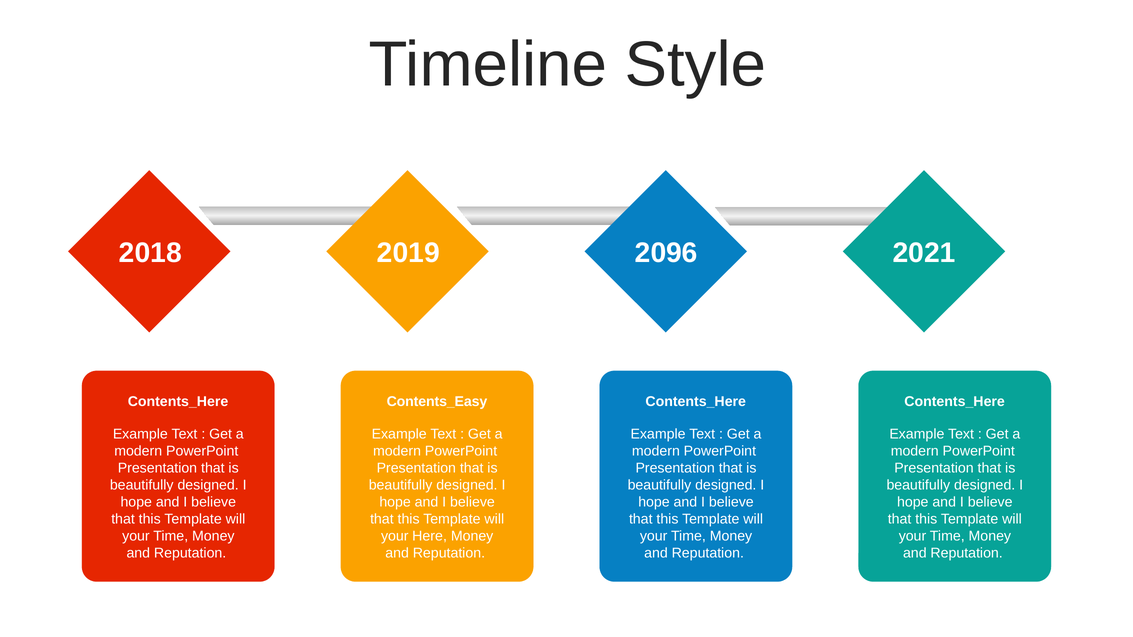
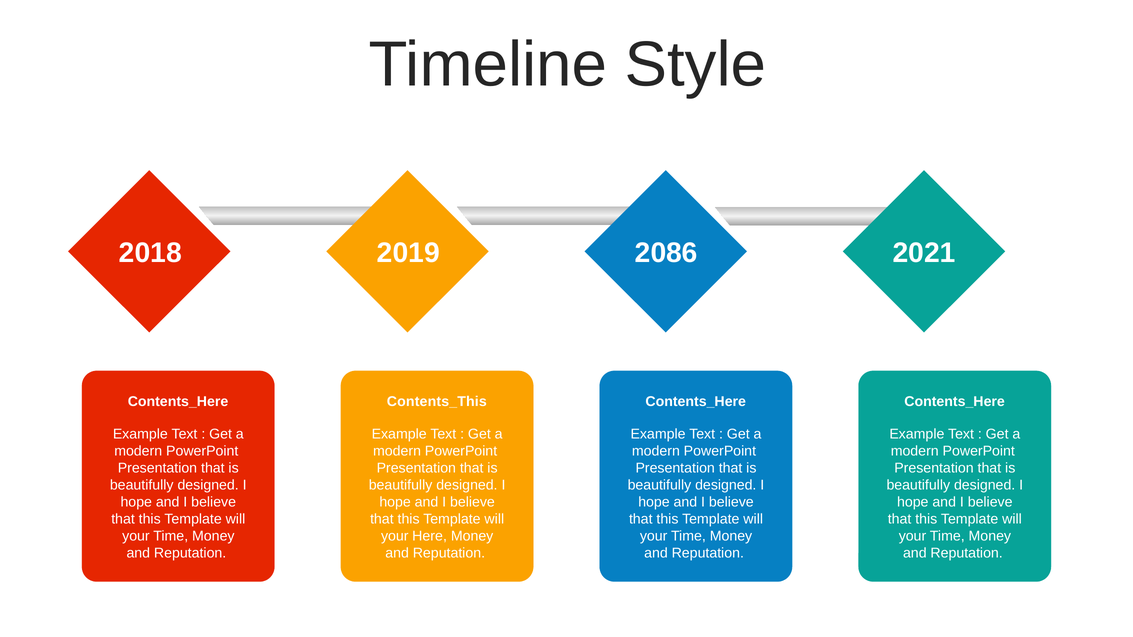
2096: 2096 -> 2086
Contents_Easy: Contents_Easy -> Contents_This
